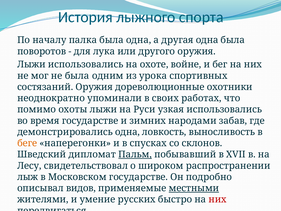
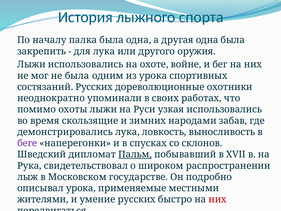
поворотов: поворотов -> закрепить
состязаний Оружия: Оружия -> Русских
время государстве: государстве -> скользящие
демонстрировались одна: одна -> лука
беге colour: orange -> purple
Лесу: Лесу -> Рука
описывал видов: видов -> урока
местными underline: present -> none
